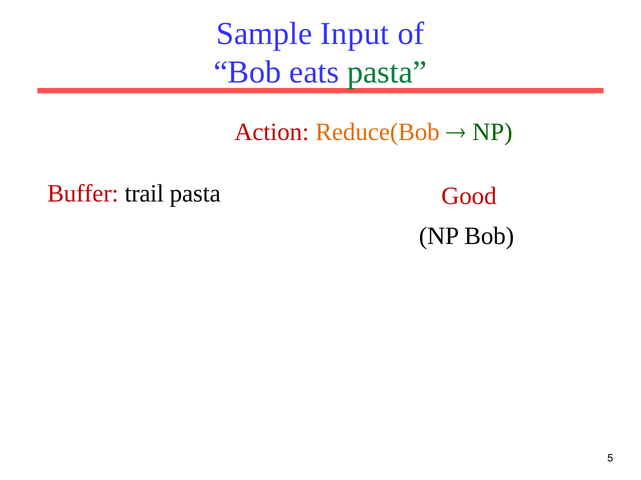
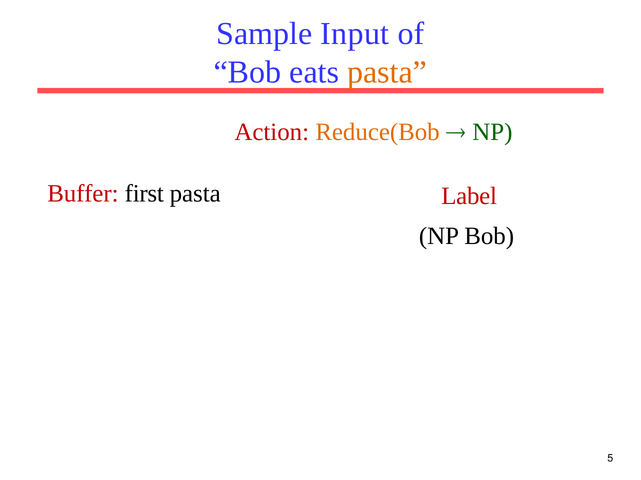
pasta at (387, 72) colour: green -> orange
trail: trail -> first
Good: Good -> Label
